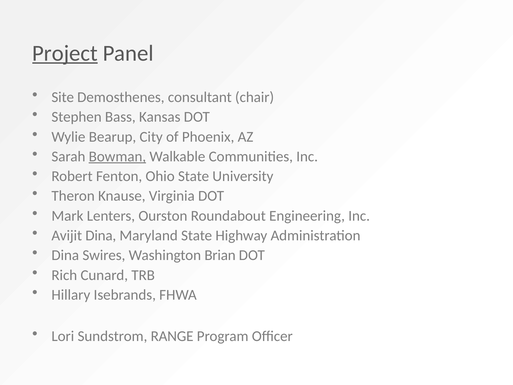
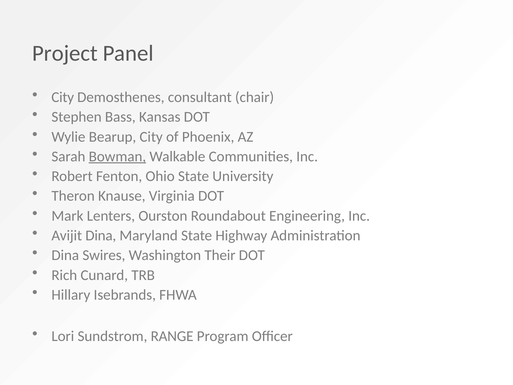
Project underline: present -> none
Site at (63, 97): Site -> City
Brian: Brian -> Their
